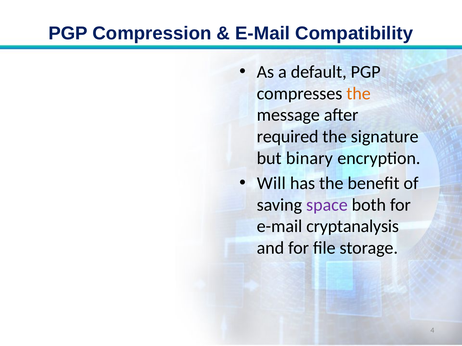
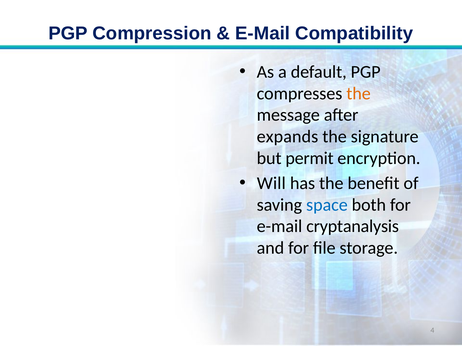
required: required -> expands
binary: binary -> permit
space colour: purple -> blue
